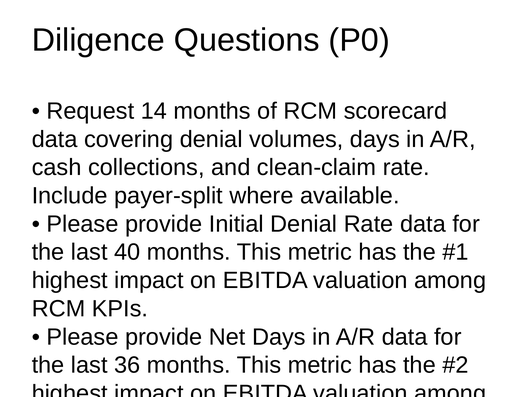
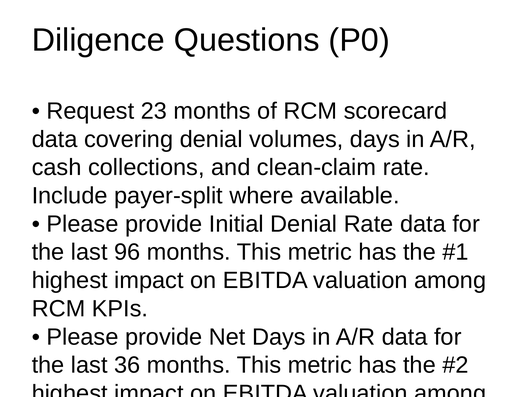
14: 14 -> 23
40: 40 -> 96
